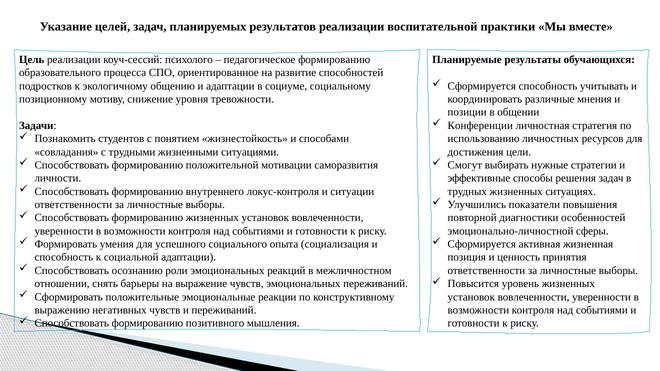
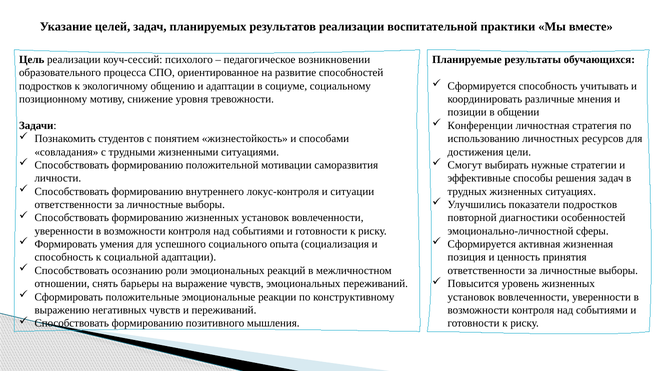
педагогическое формированию: формированию -> возникновении
показатели повышения: повышения -> подростков
